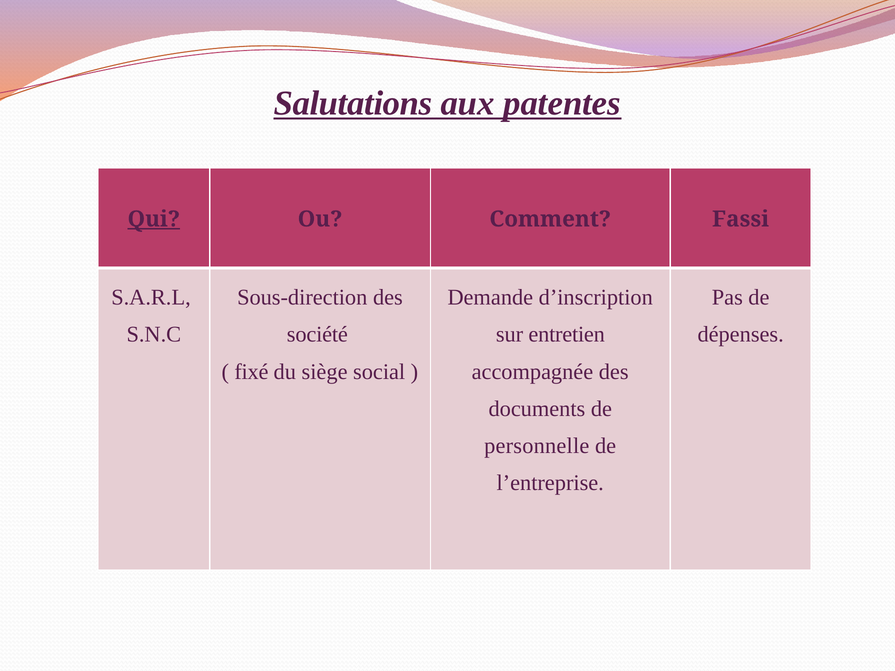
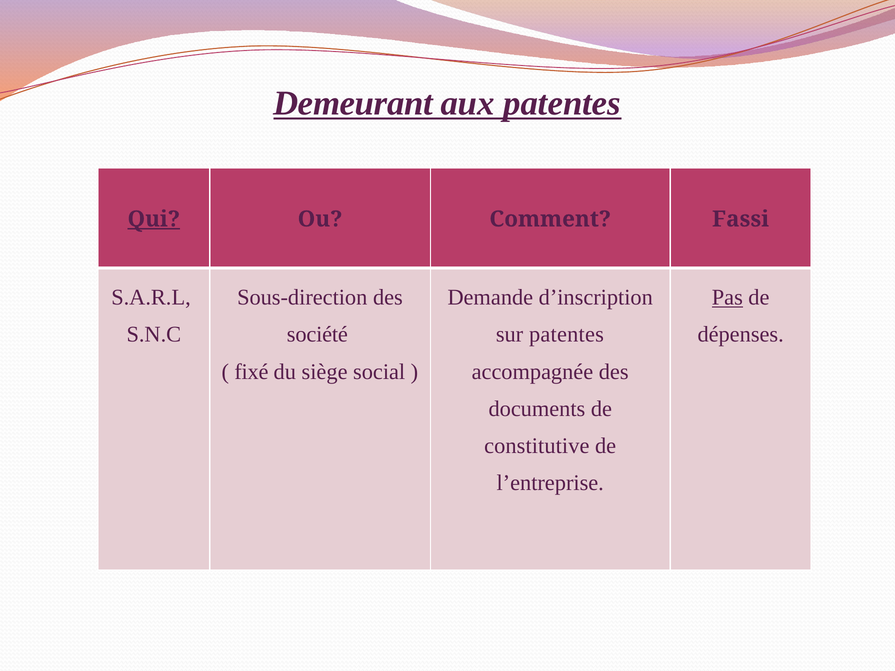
Salutations: Salutations -> Demeurant
Pas underline: none -> present
sur entretien: entretien -> patentes
personnelle: personnelle -> constitutive
